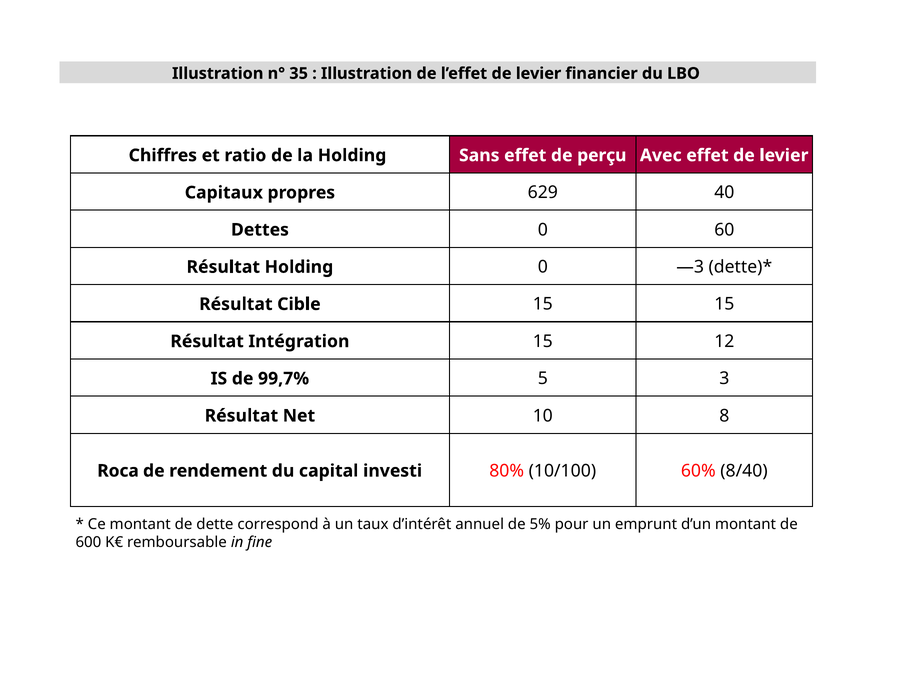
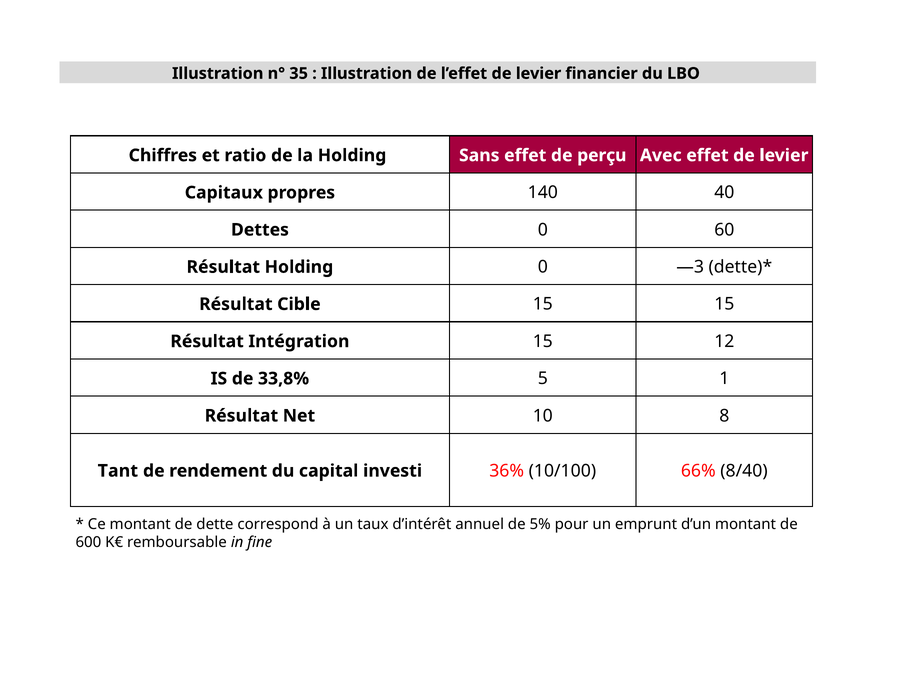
629: 629 -> 140
99,7%: 99,7% -> 33,8%
3: 3 -> 1
Roca: Roca -> Tant
80%: 80% -> 36%
60%: 60% -> 66%
